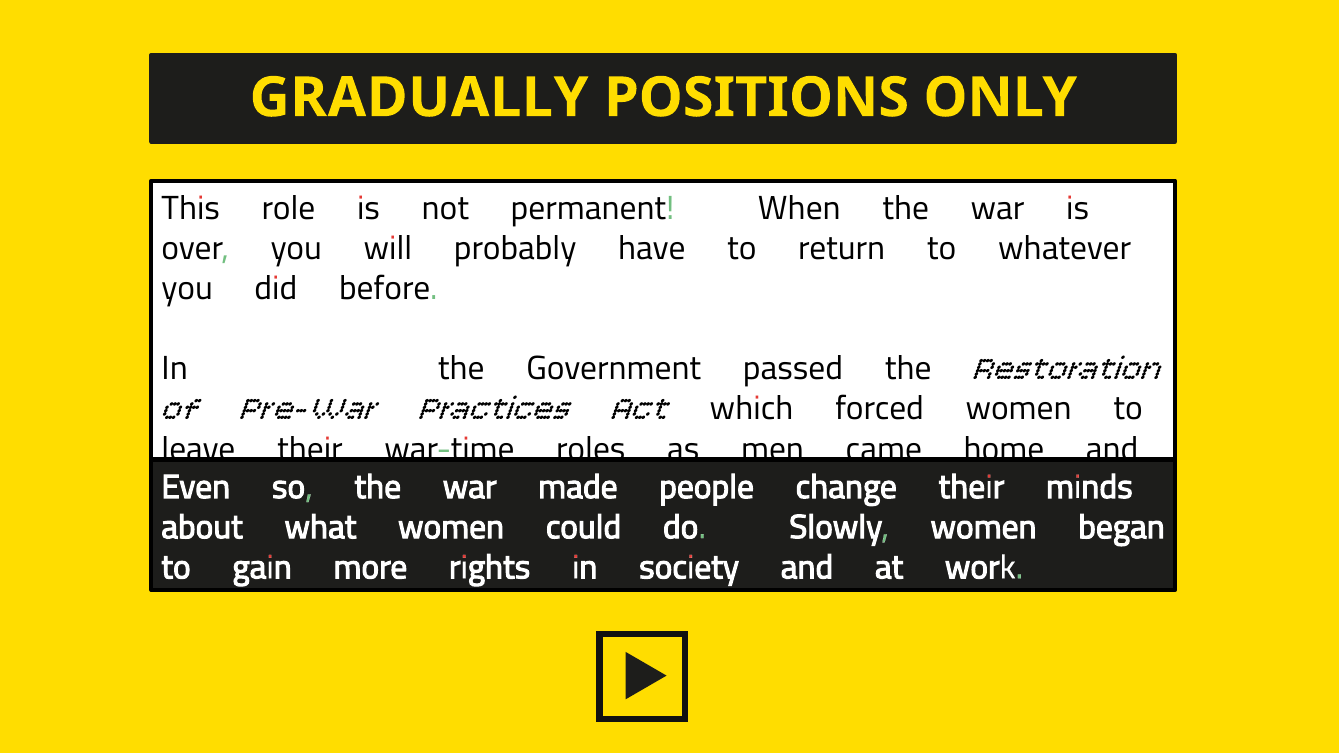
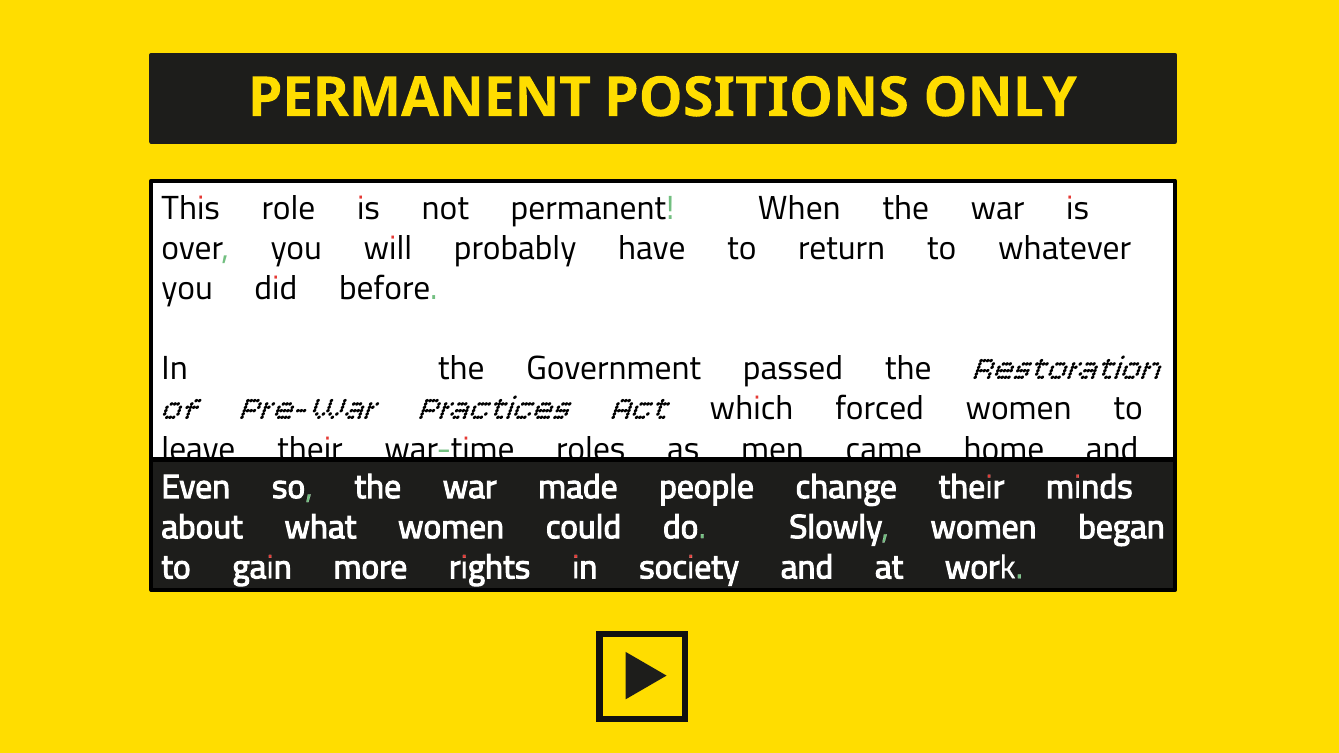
GRADUALLY at (419, 98): GRADUALLY -> PERMANENT
